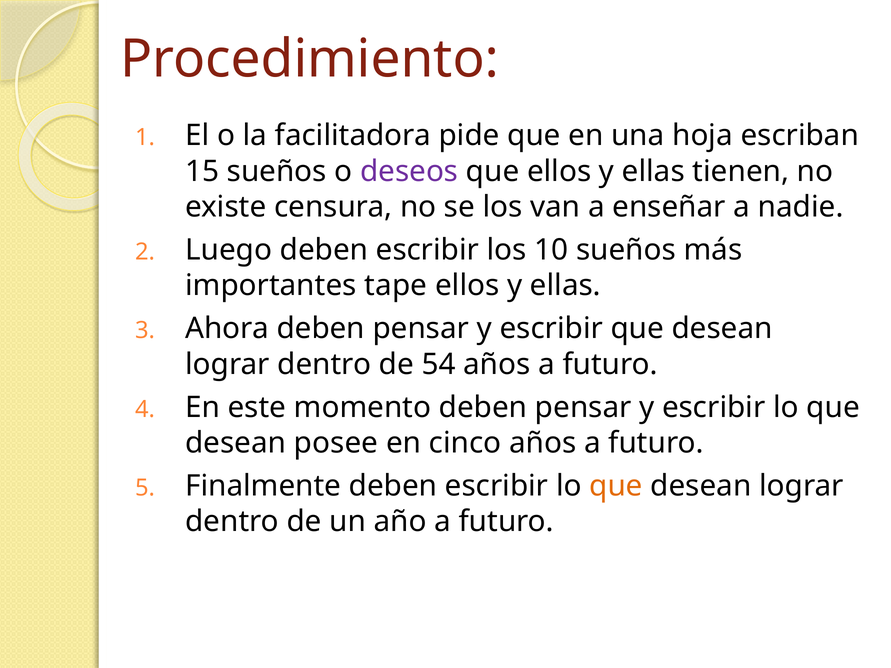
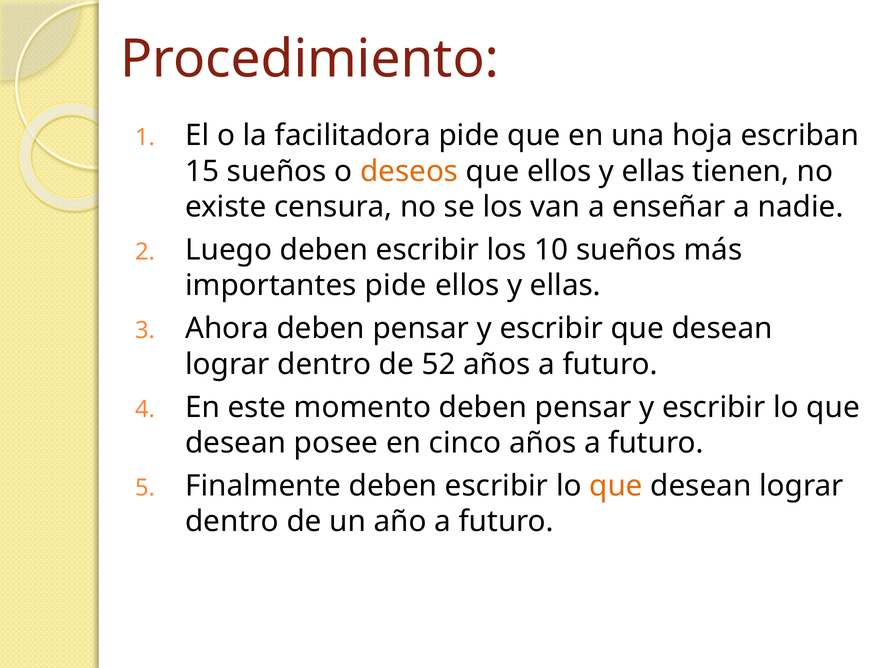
deseos colour: purple -> orange
importantes tape: tape -> pide
54: 54 -> 52
